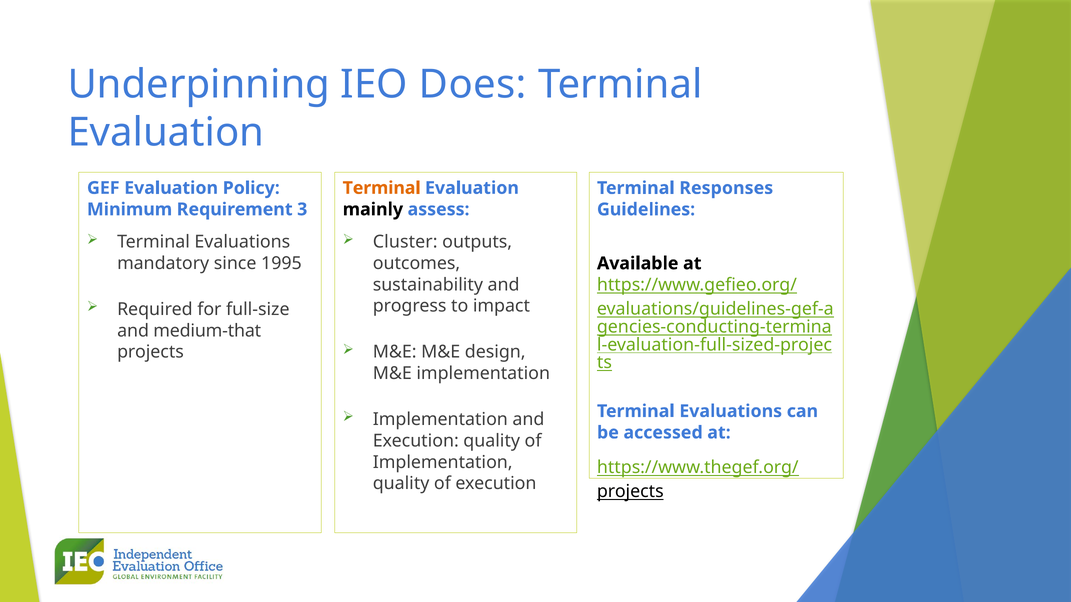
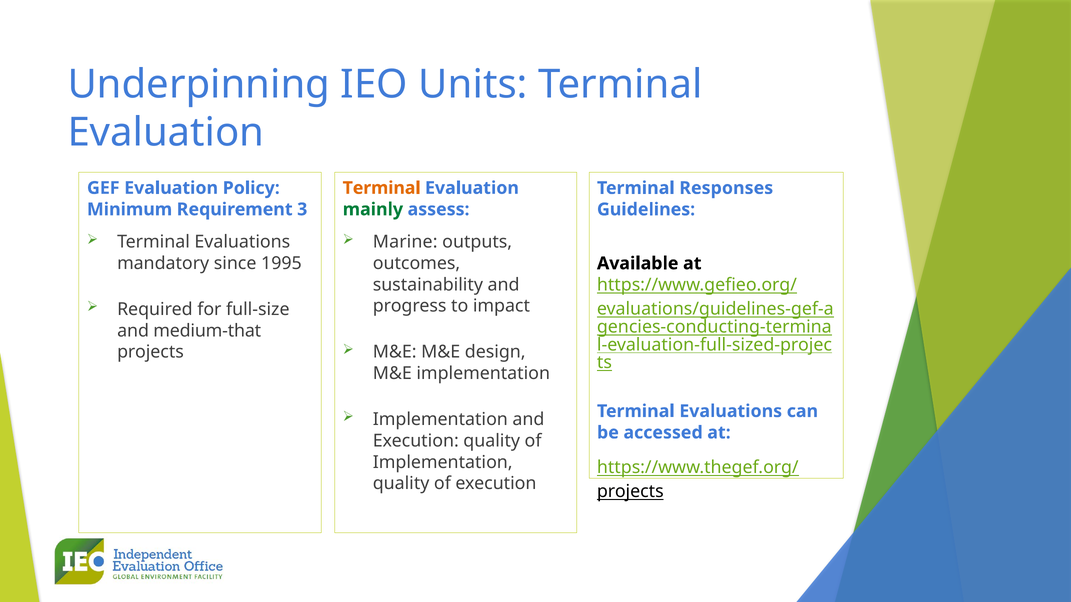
Does: Does -> Units
mainly colour: black -> green
Cluster: Cluster -> Marine
